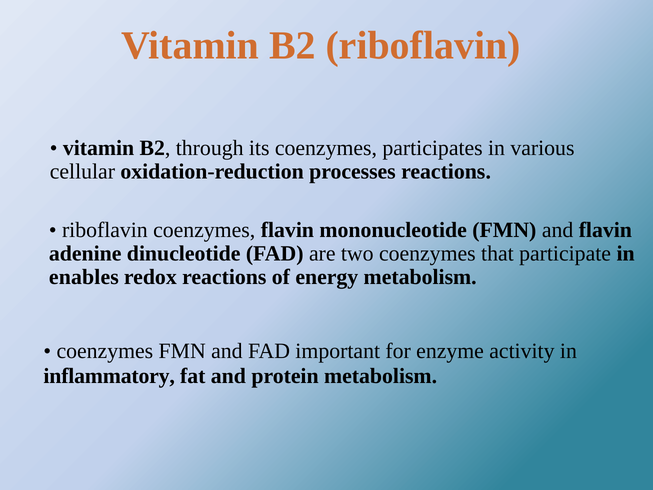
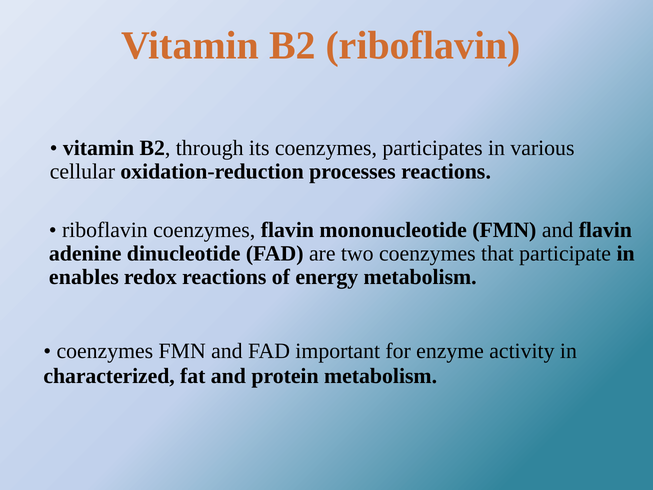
inflammatory: inflammatory -> characterized
